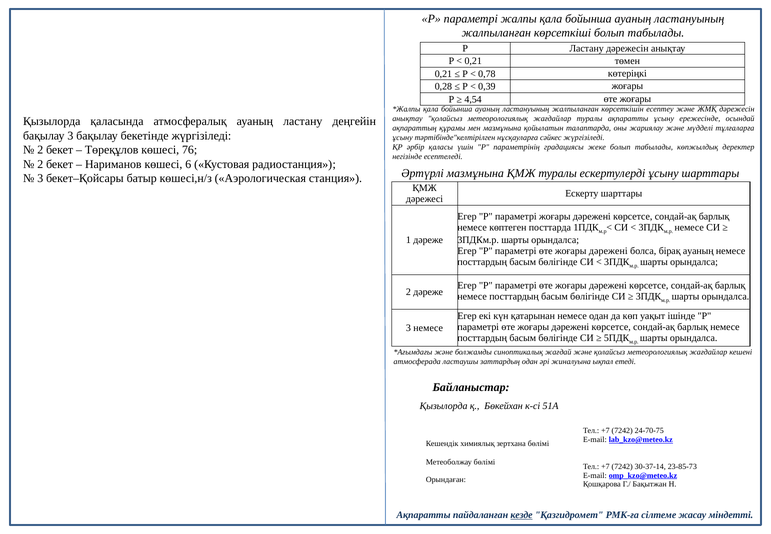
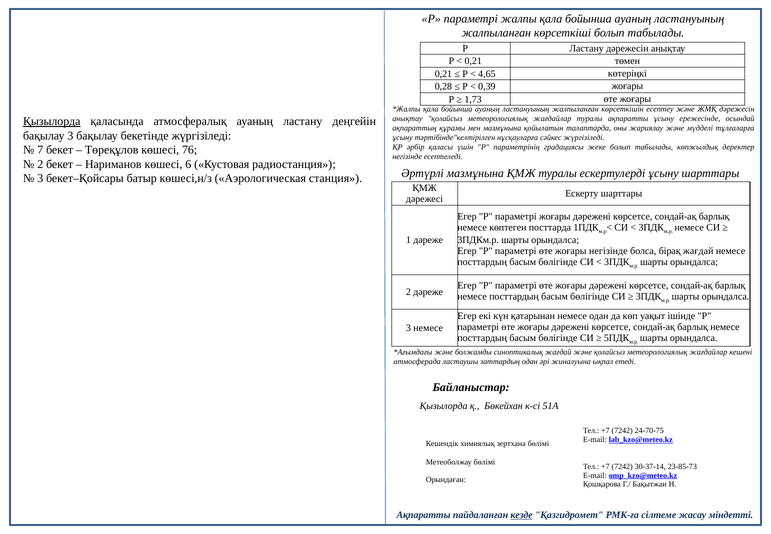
0,78: 0,78 -> 4,65
4,54: 4,54 -> 1,73
Қызылорда at (52, 121) underline: none -> present
2 at (40, 150): 2 -> 7
дәрежені at (608, 251): дәрежені -> негізінде
бірақ ауаның: ауаның -> жағдай
